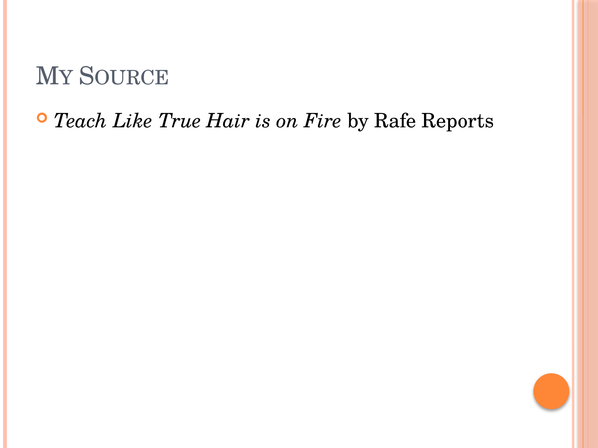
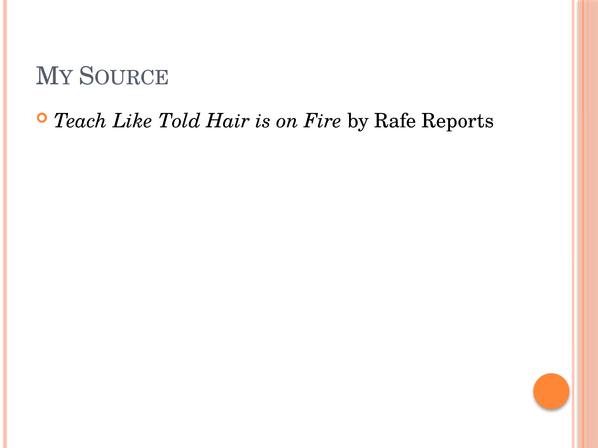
True: True -> Told
